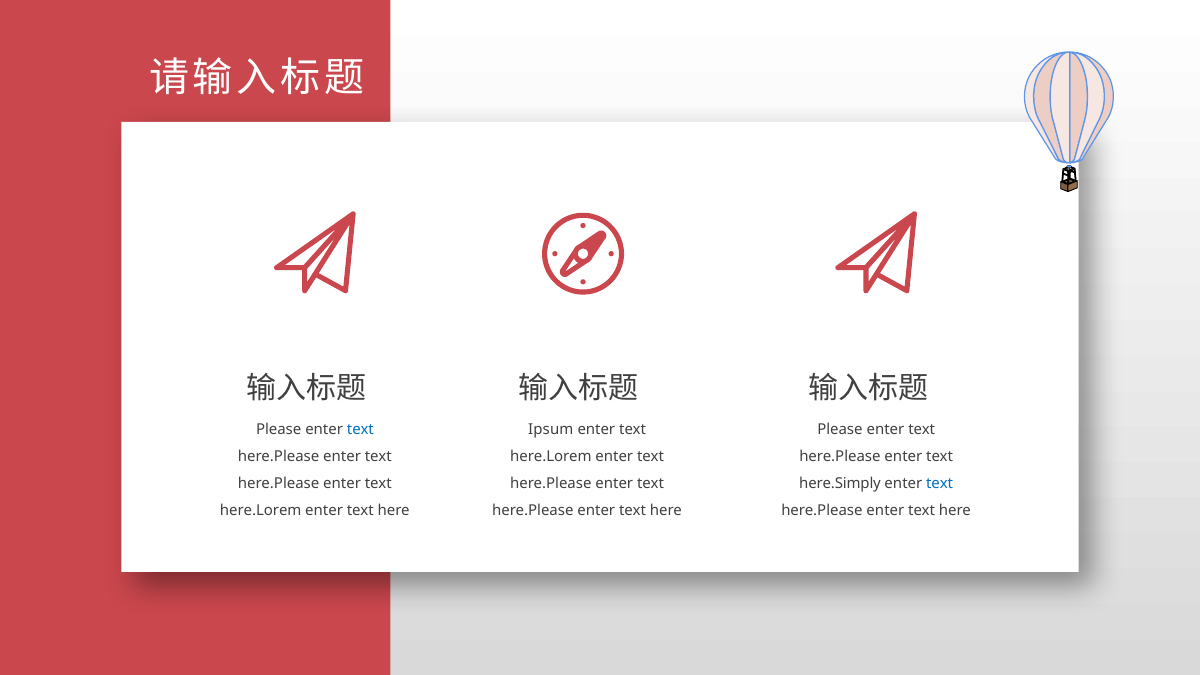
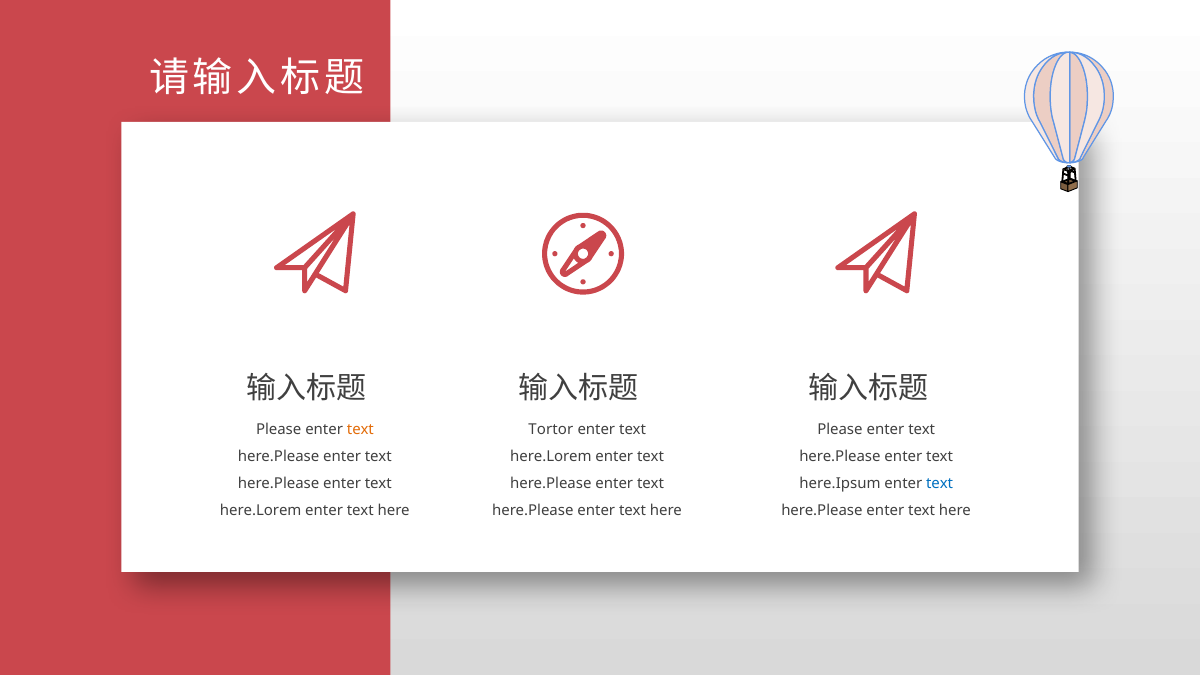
text at (360, 429) colour: blue -> orange
Ipsum: Ipsum -> Tortor
here.Simply: here.Simply -> here.Ipsum
